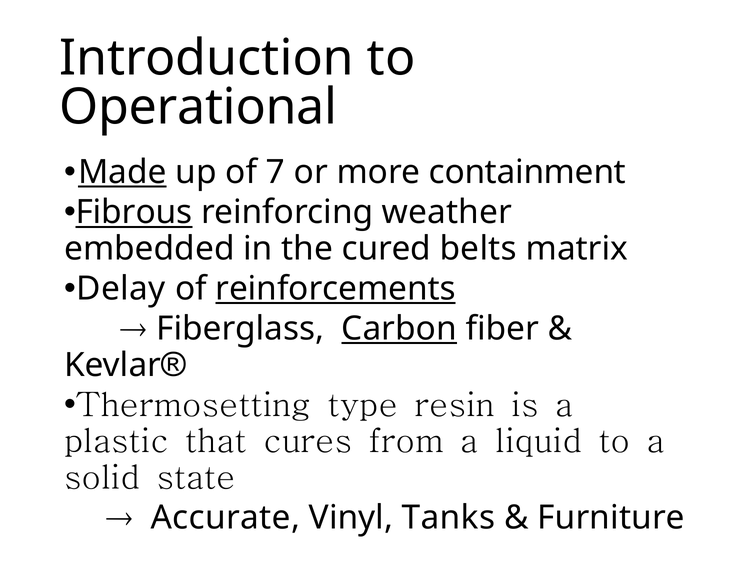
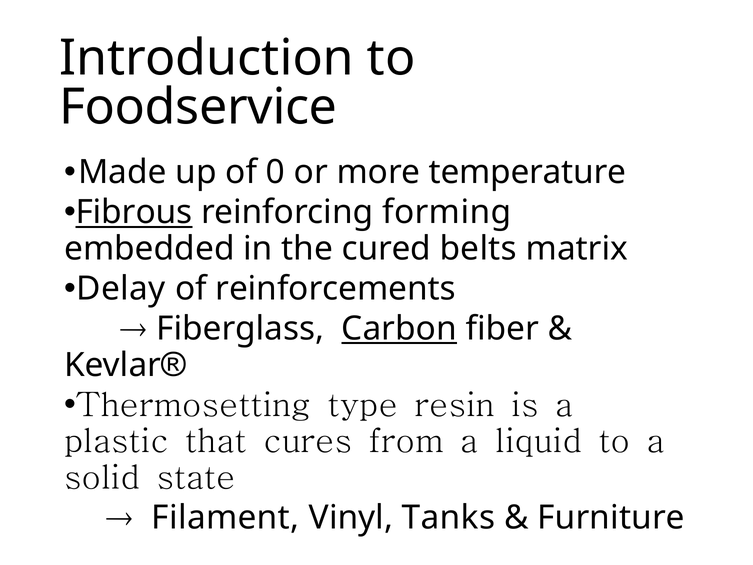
Operational: Operational -> Foodservice
Made underline: present -> none
7: 7 -> 0
containment: containment -> temperature
weather: weather -> forming
reinforcements underline: present -> none
Accurate: Accurate -> Filament
